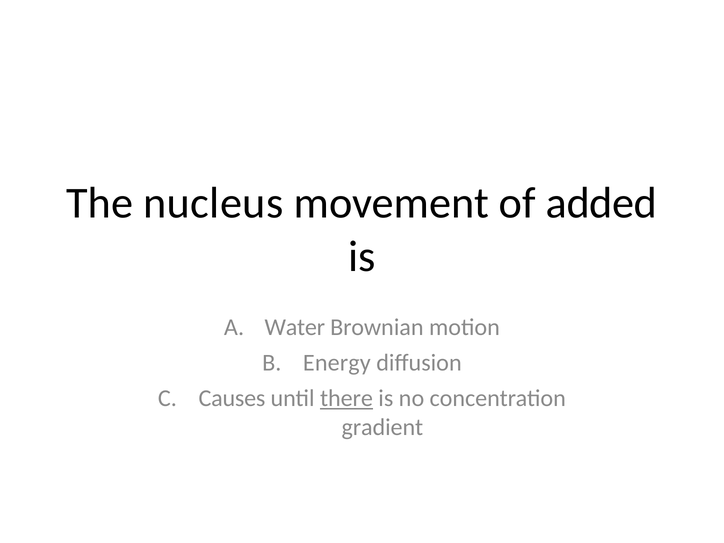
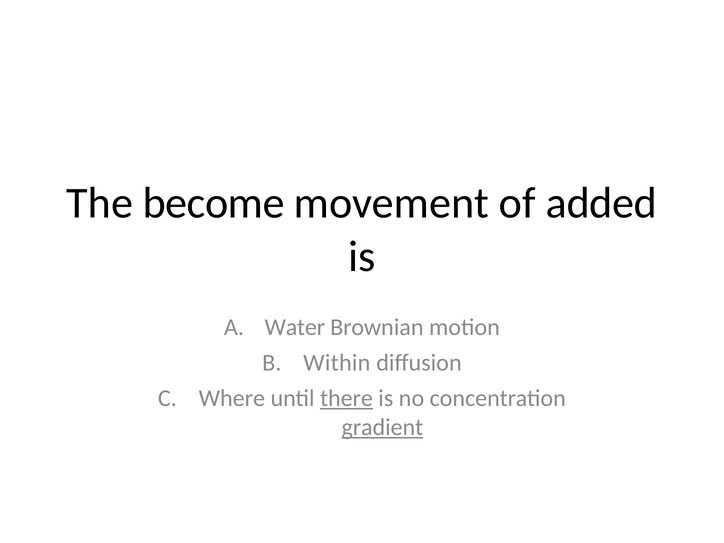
nucleus: nucleus -> become
Energy: Energy -> Within
Causes: Causes -> Where
gradient underline: none -> present
